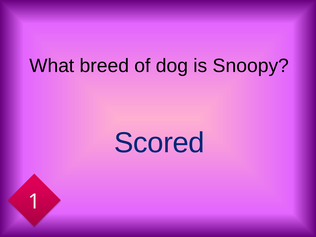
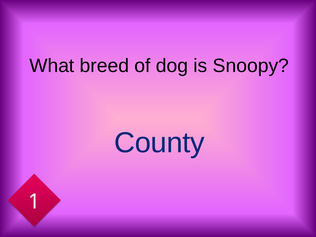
Scored: Scored -> County
